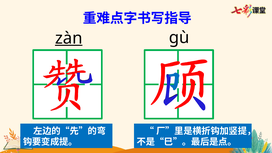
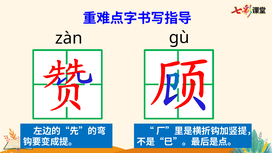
zàn underline: present -> none
